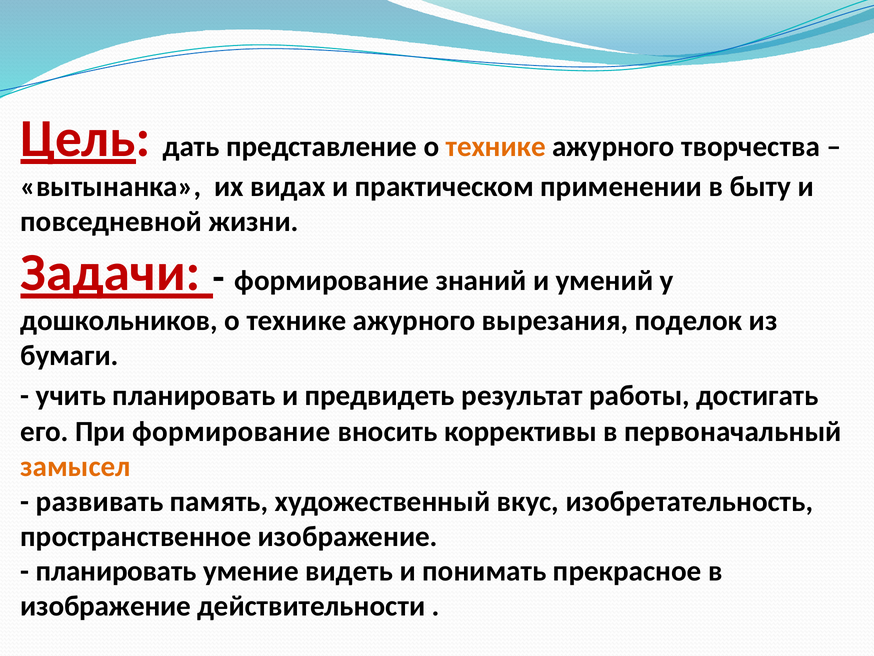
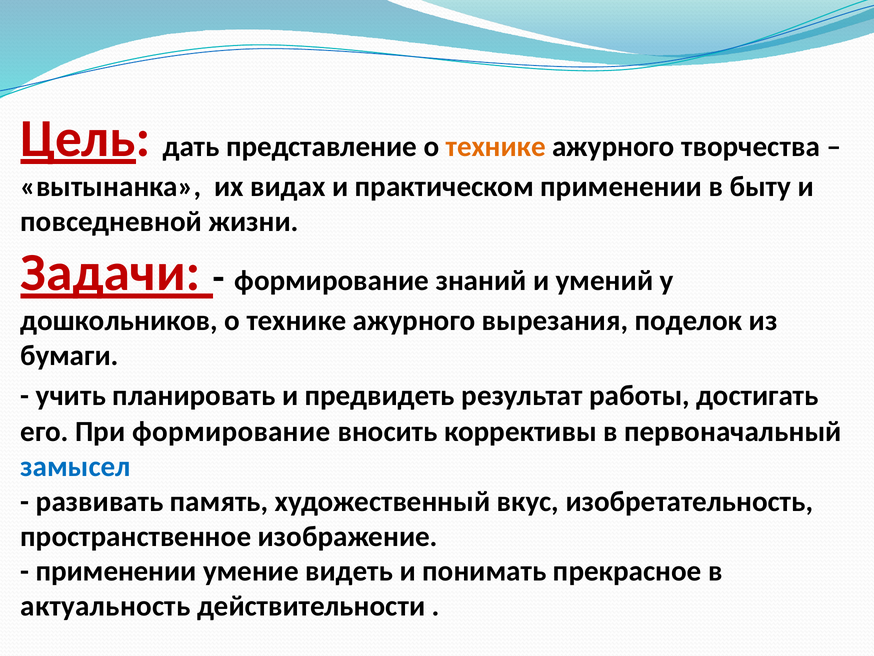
замысел colour: orange -> blue
планировать at (116, 571): планировать -> применении
изображение at (106, 606): изображение -> актуальность
